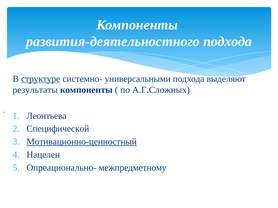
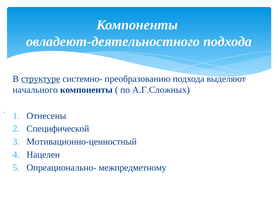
развития-деятельностного: развития-деятельностного -> овладеют-деятельностного
универсальными: универсальными -> преобразованию
результаты: результаты -> начального
Леонтьева: Леонтьева -> Отнесены
Мотивационно-ценностный underline: present -> none
